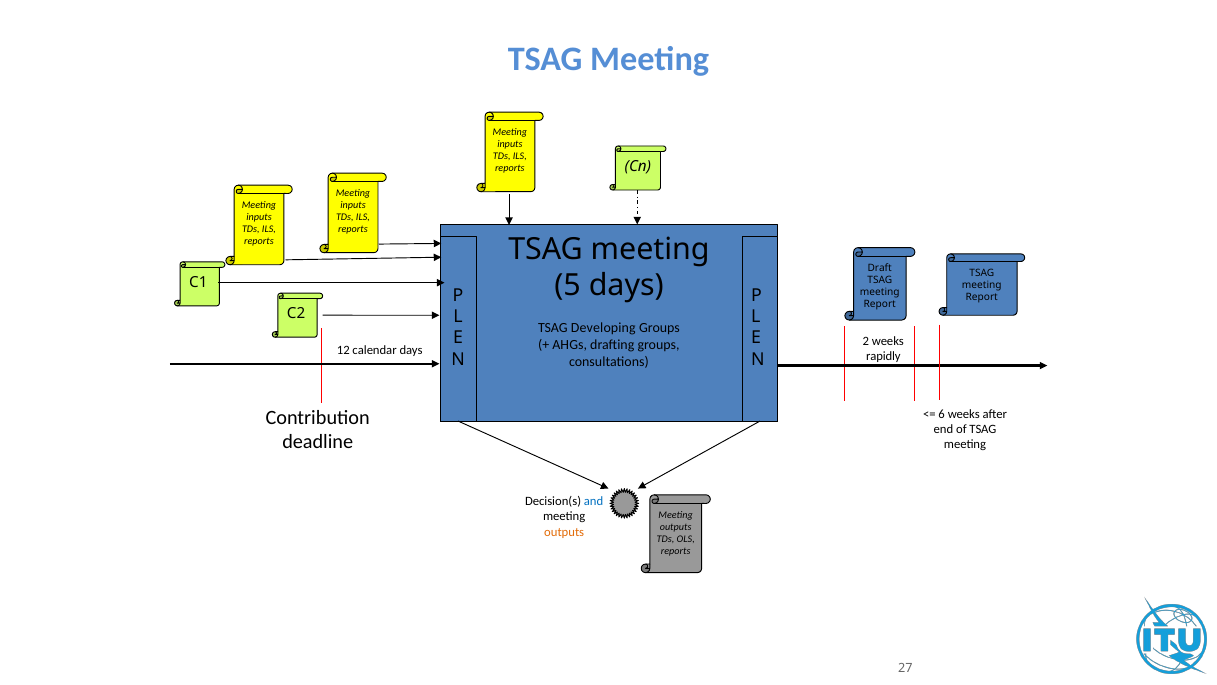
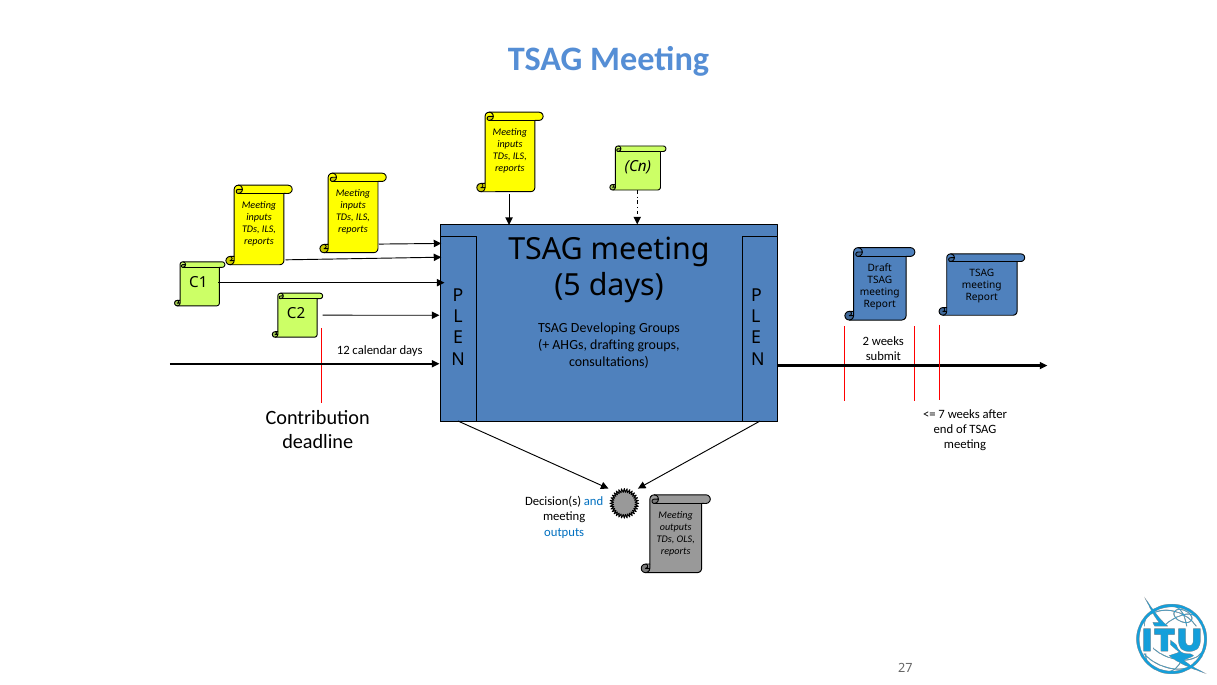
rapidly: rapidly -> submit
6: 6 -> 7
outputs at (564, 532) colour: orange -> blue
